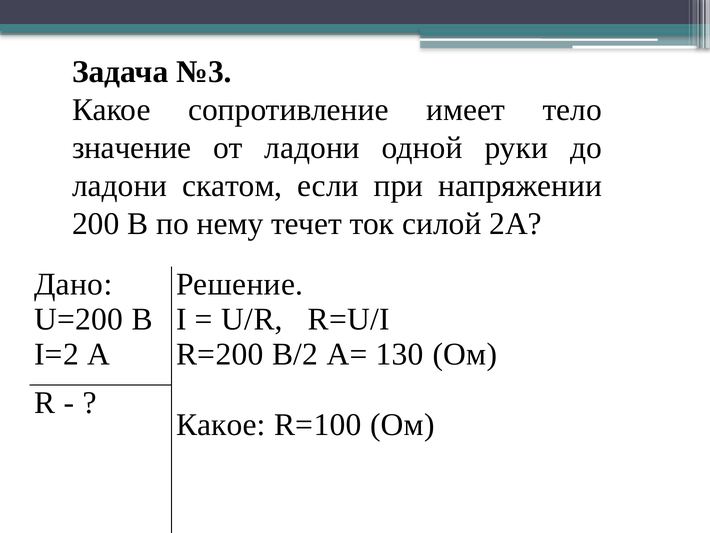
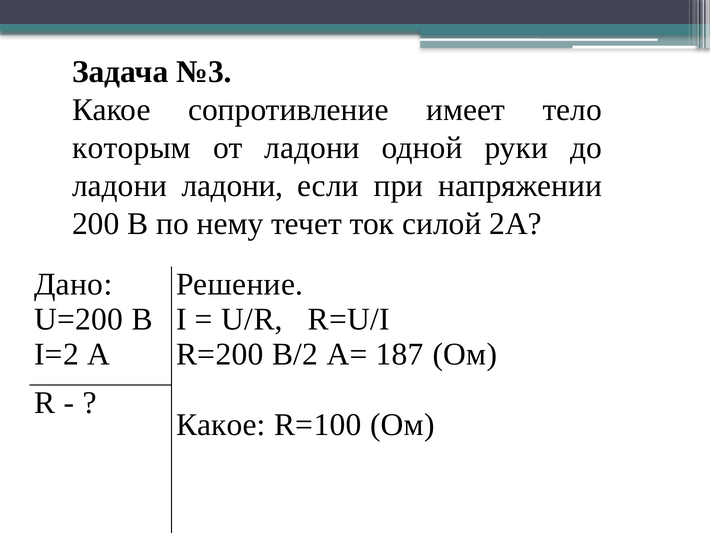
значение: значение -> которым
ладони скатом: скатом -> ладони
130: 130 -> 187
